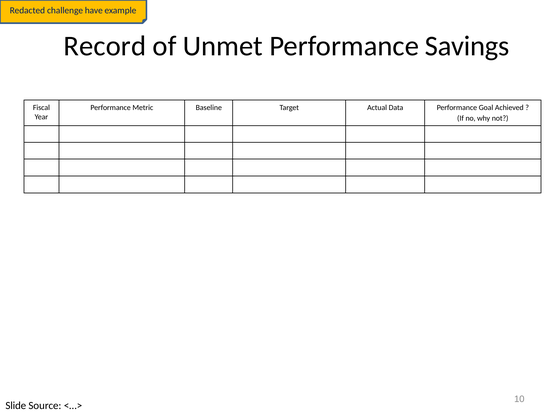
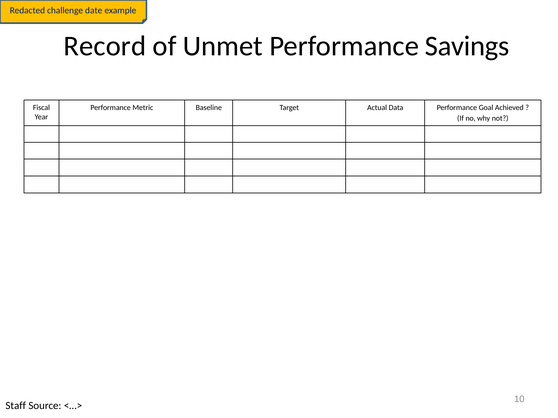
have: have -> date
Slide: Slide -> Staff
